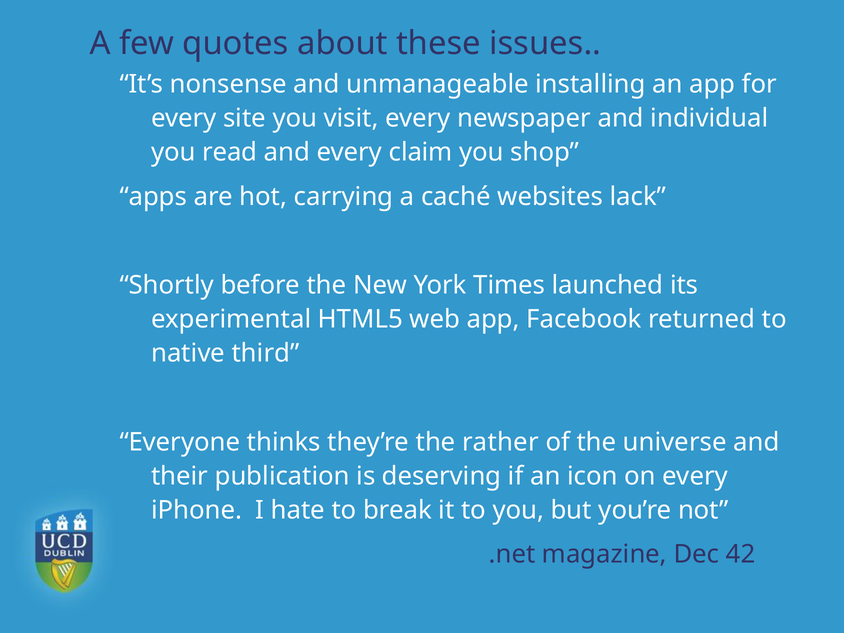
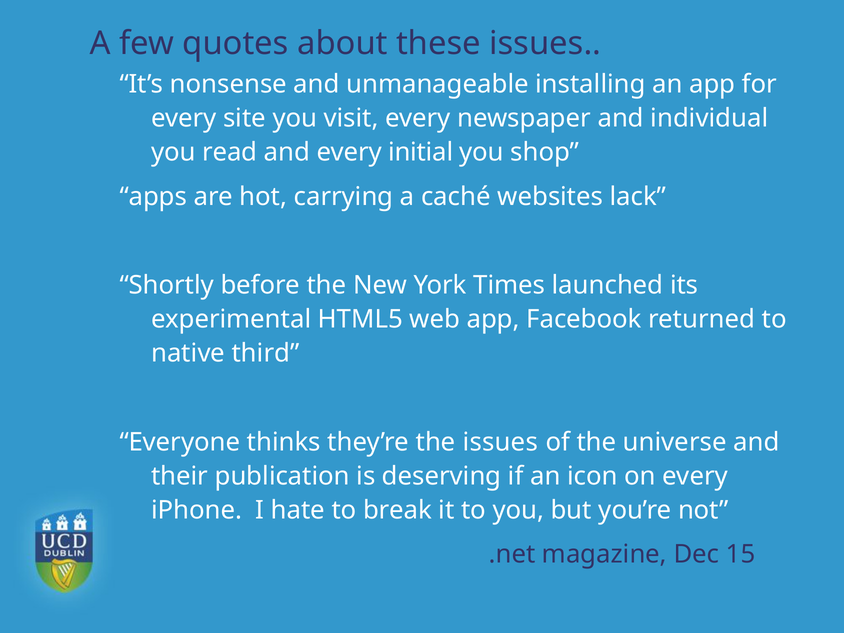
claim: claim -> initial
the rather: rather -> issues
42: 42 -> 15
